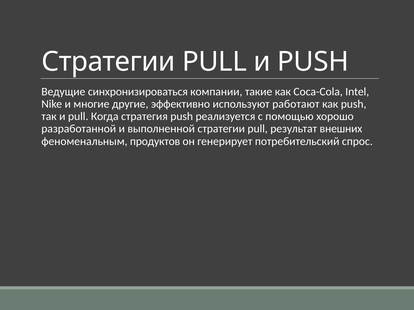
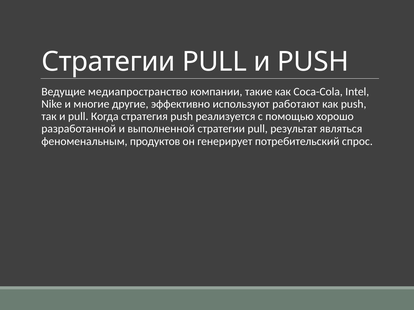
синхронизироваться: синхронизироваться -> медиапространство
внешних: внешних -> являться
